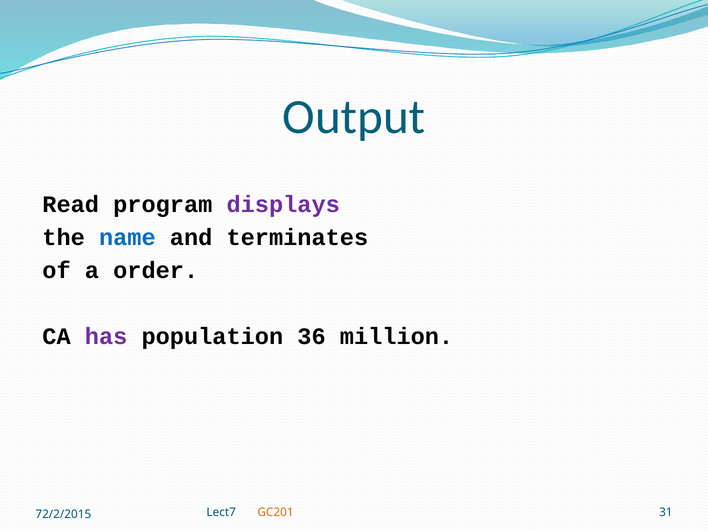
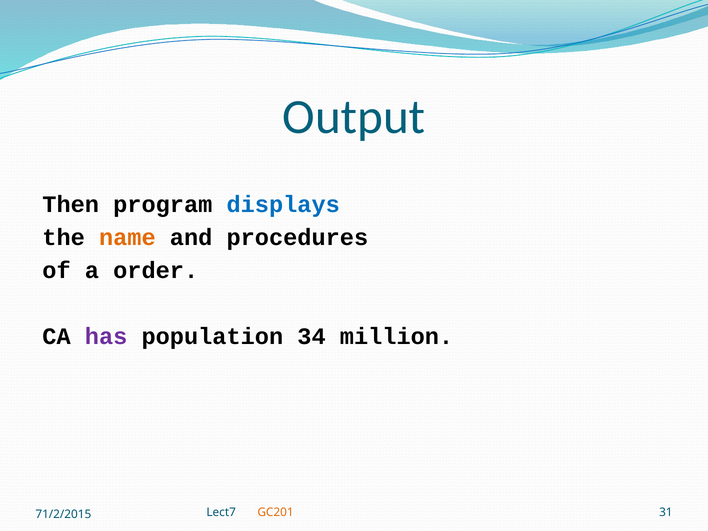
Read: Read -> Then
displays colour: purple -> blue
name colour: blue -> orange
terminates: terminates -> procedures
36: 36 -> 34
72/2/2015: 72/2/2015 -> 71/2/2015
